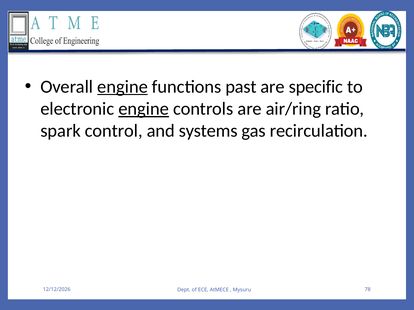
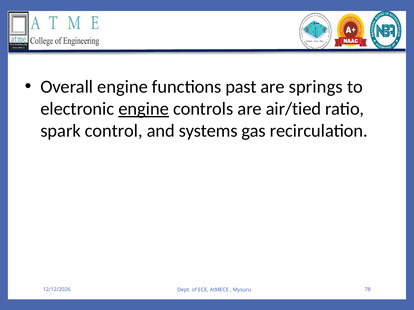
engine at (123, 87) underline: present -> none
specific: specific -> springs
air/ring: air/ring -> air/tied
